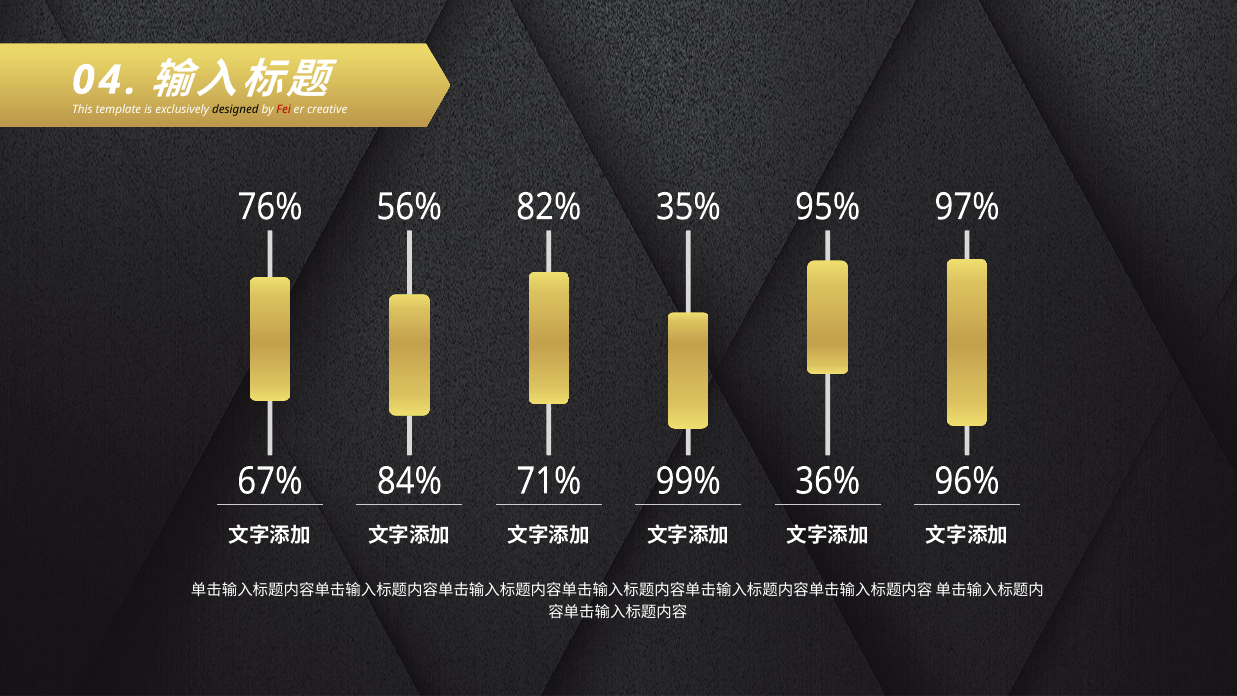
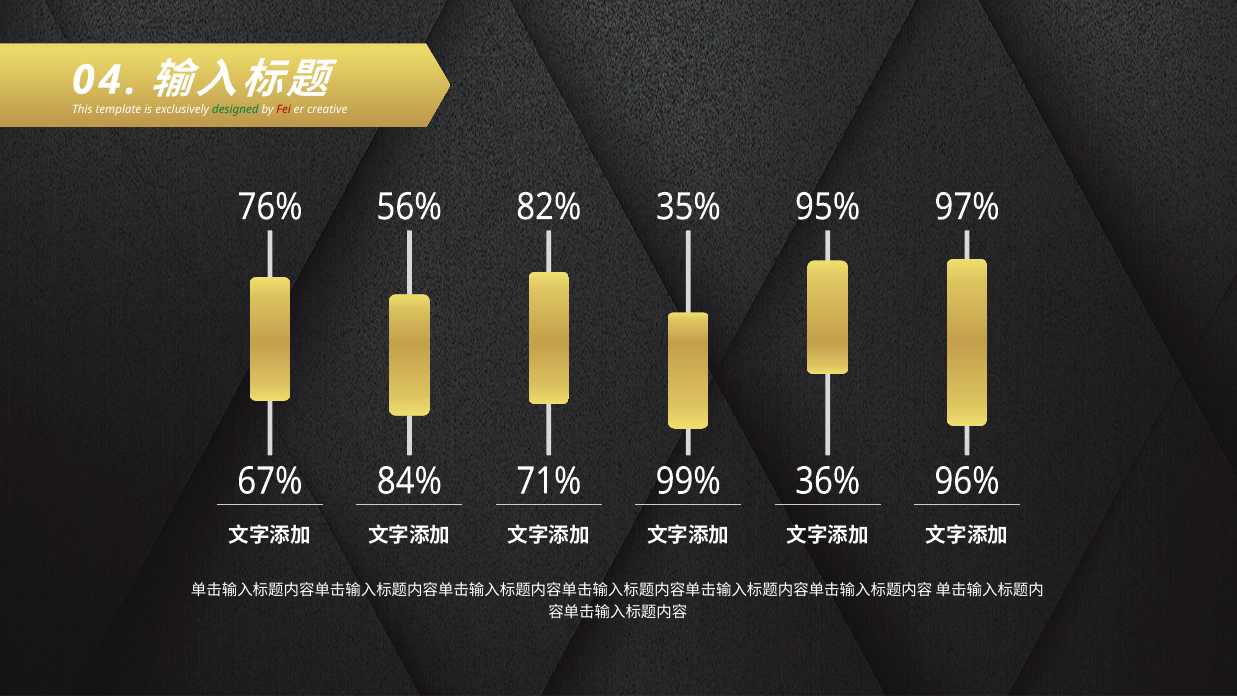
designed colour: black -> green
